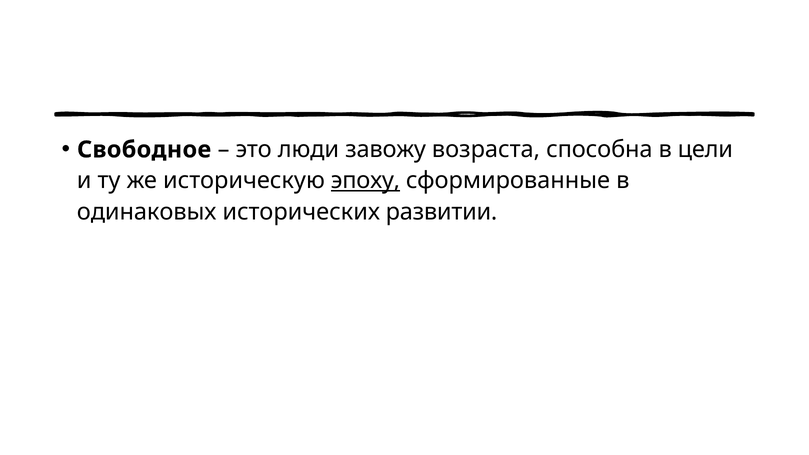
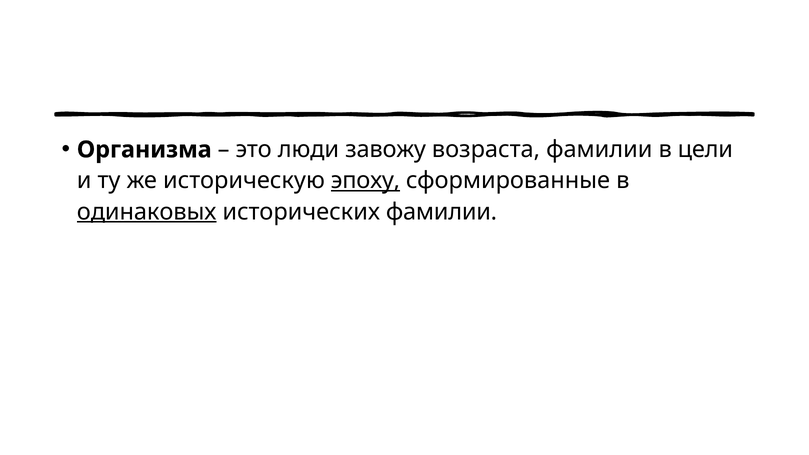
Свободное: Свободное -> Организма
возраста способна: способна -> фамилии
одинаковых underline: none -> present
исторических развитии: развитии -> фамилии
